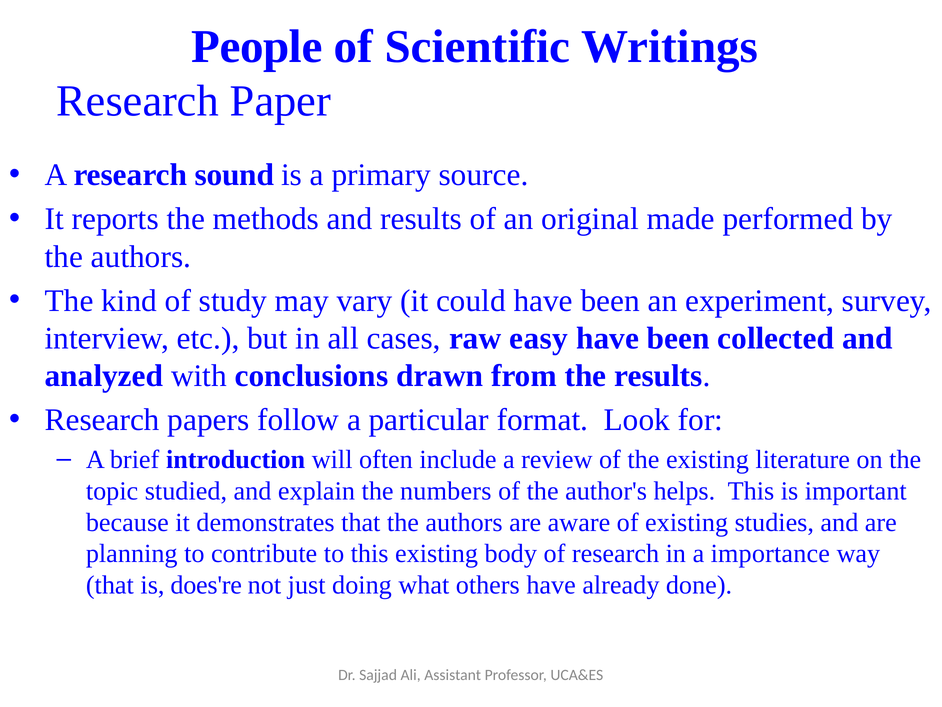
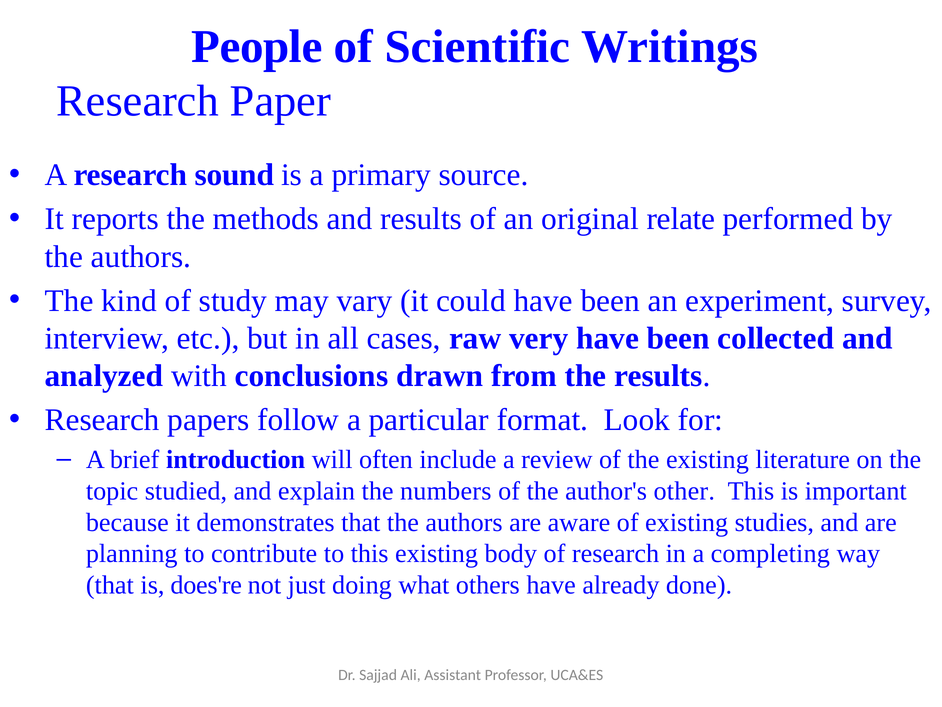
made: made -> relate
easy: easy -> very
helps: helps -> other
importance: importance -> completing
